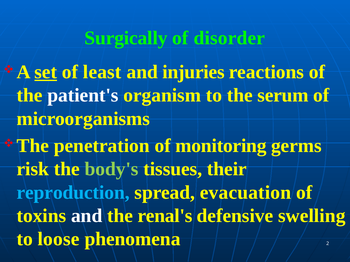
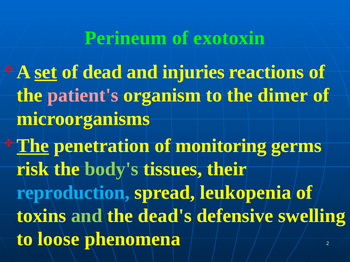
Surgically: Surgically -> Perineum
disorder: disorder -> exotoxin
least: least -> dead
patient's colour: white -> pink
serum: serum -> dimer
The at (33, 146) underline: none -> present
evacuation: evacuation -> leukopenia
and at (87, 216) colour: white -> light green
renal's: renal's -> dead's
